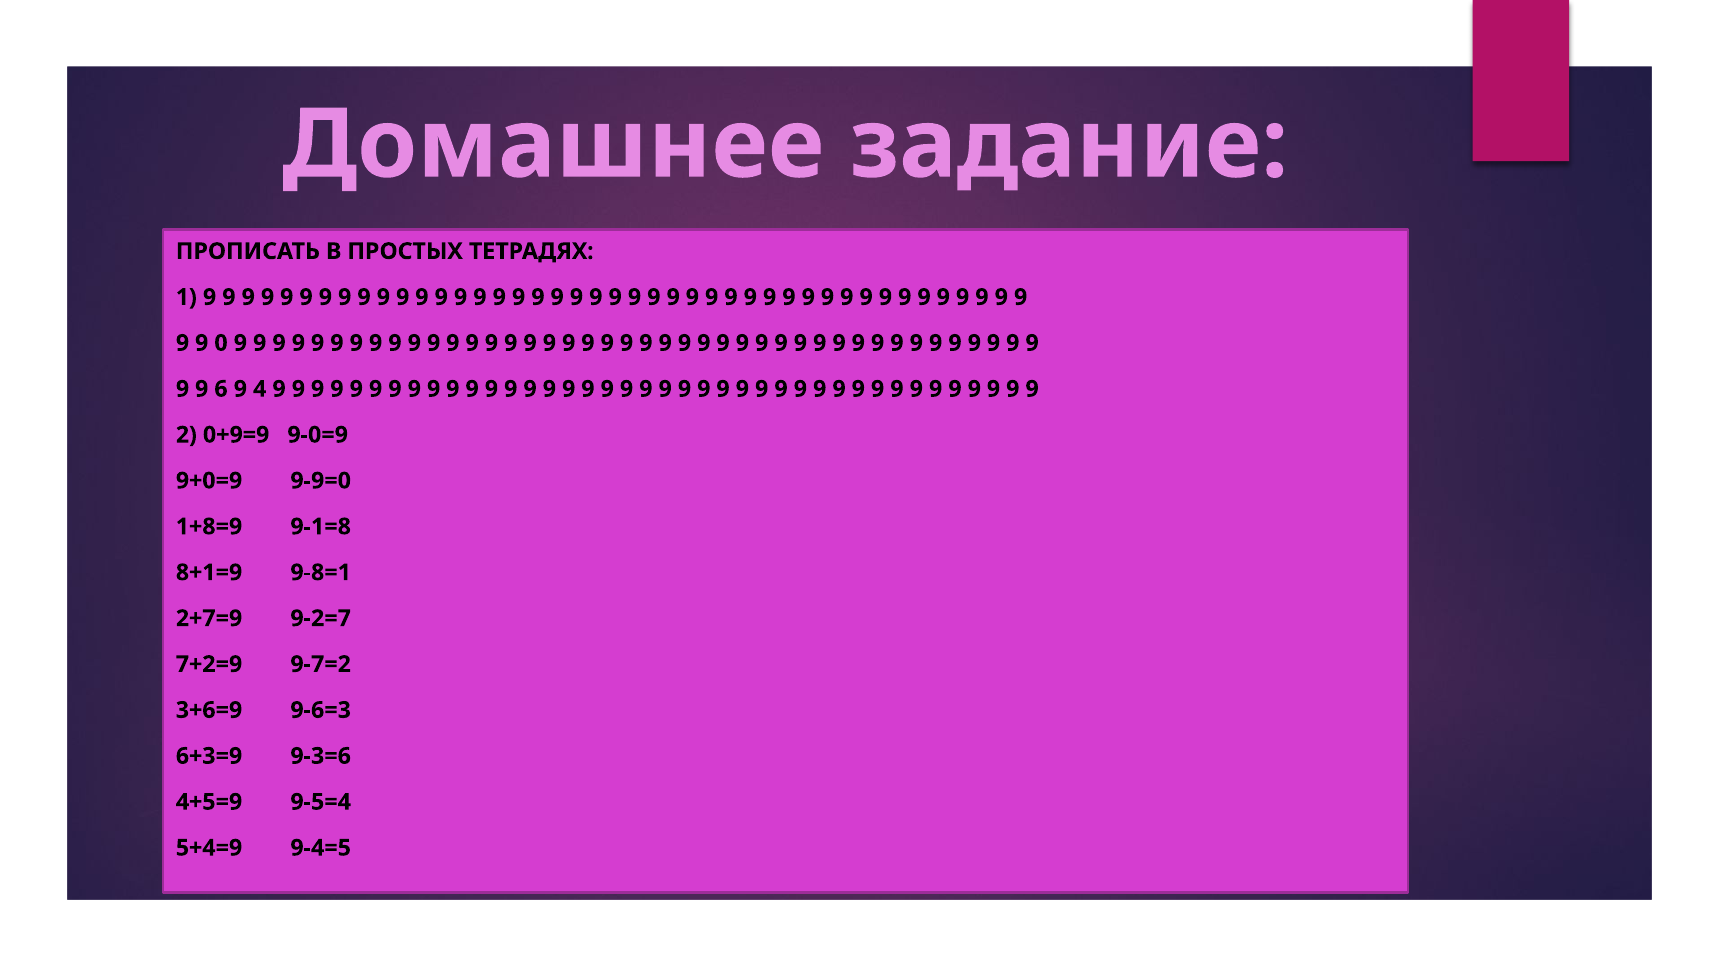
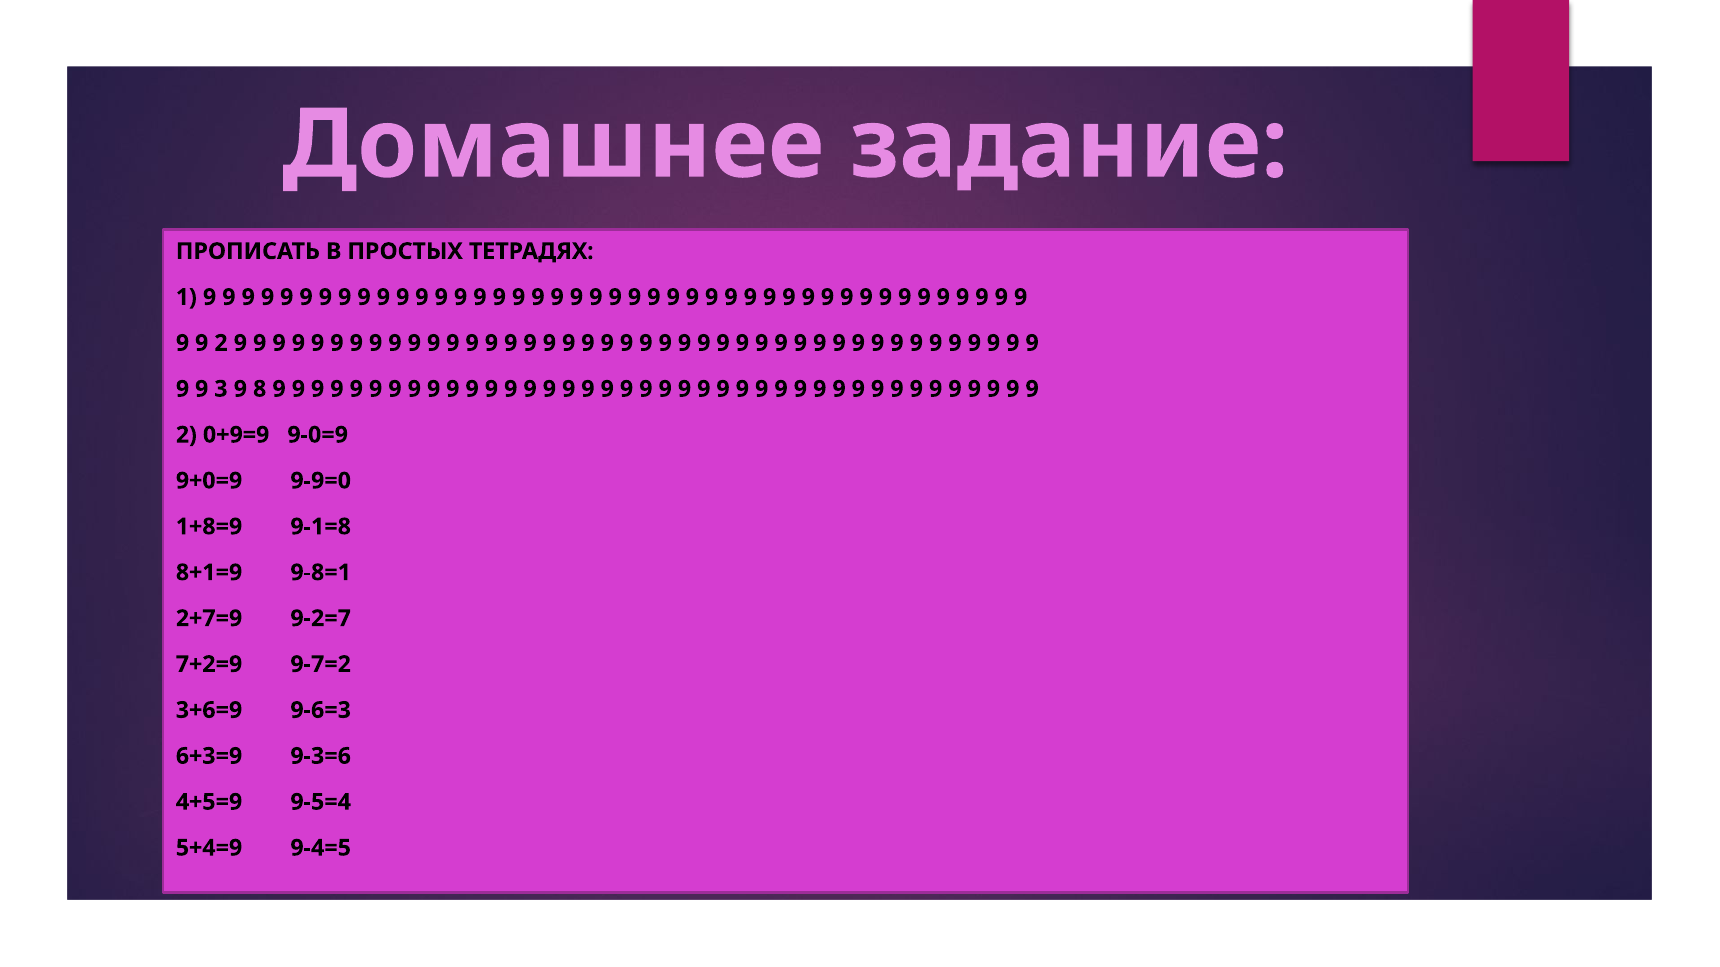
0 at (221, 343): 0 -> 2
6: 6 -> 3
4: 4 -> 8
